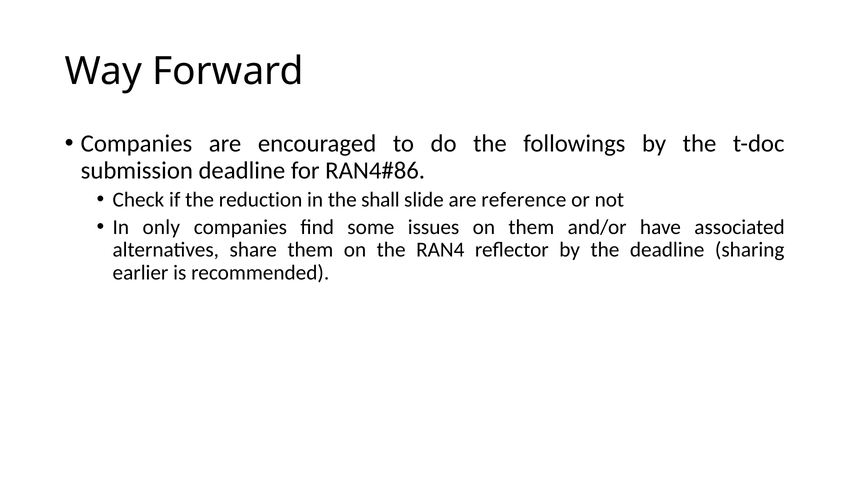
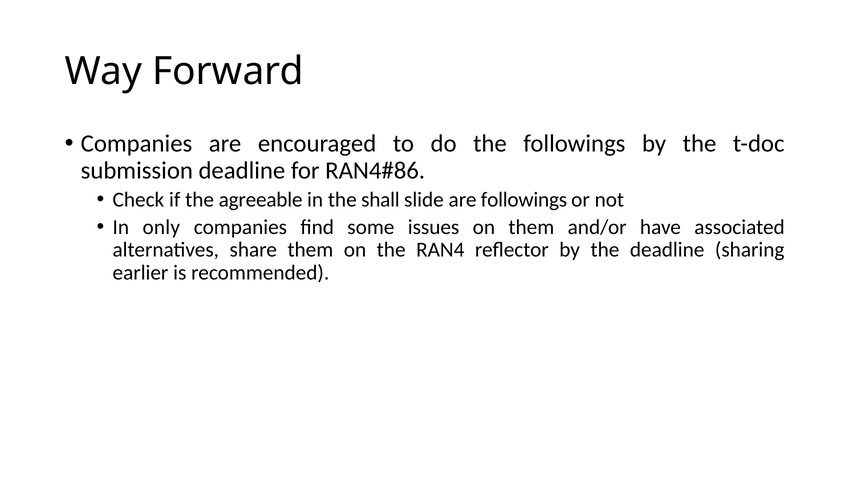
reduction: reduction -> agreeable
are reference: reference -> followings
